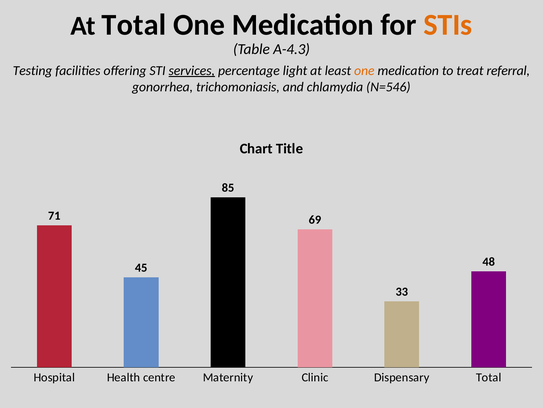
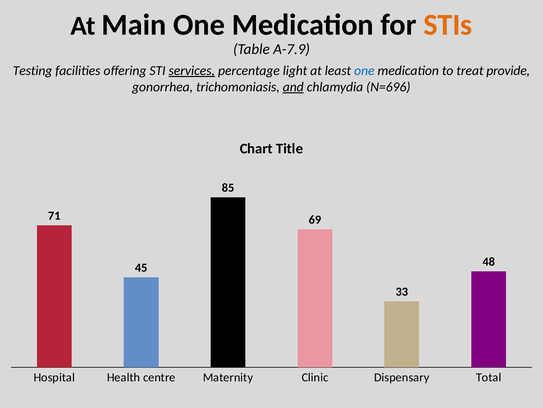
At Total: Total -> Main
A-4.3: A-4.3 -> A-7.9
one at (364, 71) colour: orange -> blue
referral: referral -> provide
and underline: none -> present
N=546: N=546 -> N=696
